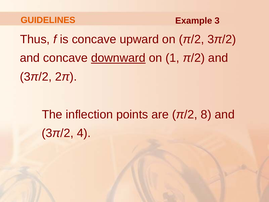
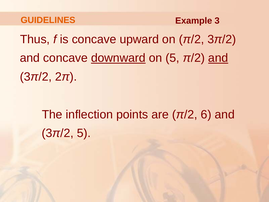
on 1: 1 -> 5
and at (218, 58) underline: none -> present
8: 8 -> 6
3π/2 4: 4 -> 5
